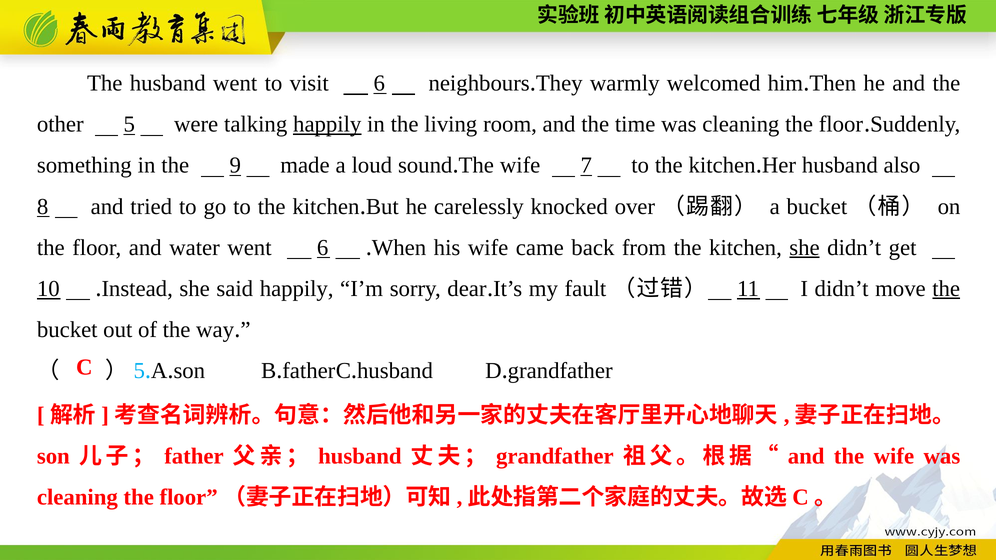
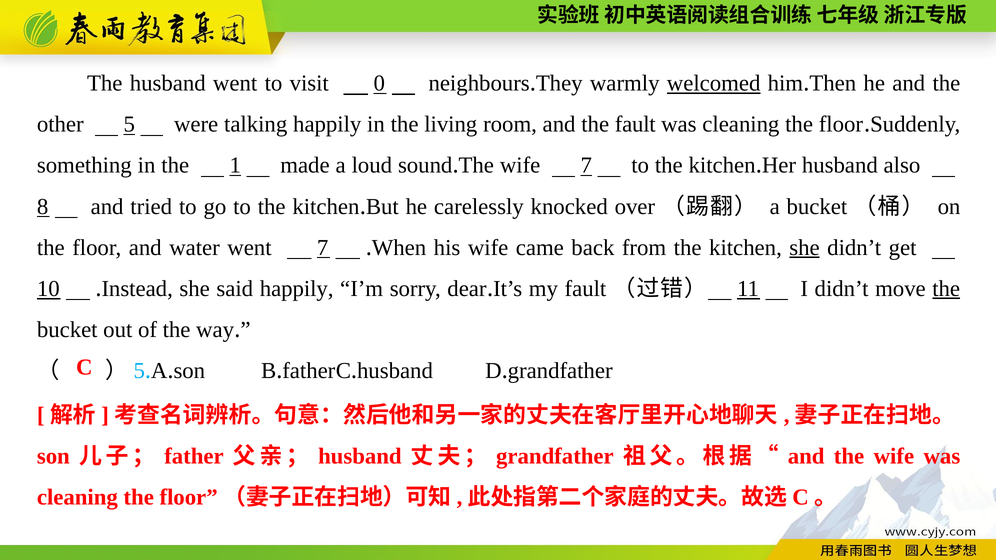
visit 6: 6 -> 0
welcomed underline: none -> present
happily at (327, 124) underline: present -> none
the time: time -> fault
9: 9 -> 1
went 6: 6 -> 7
